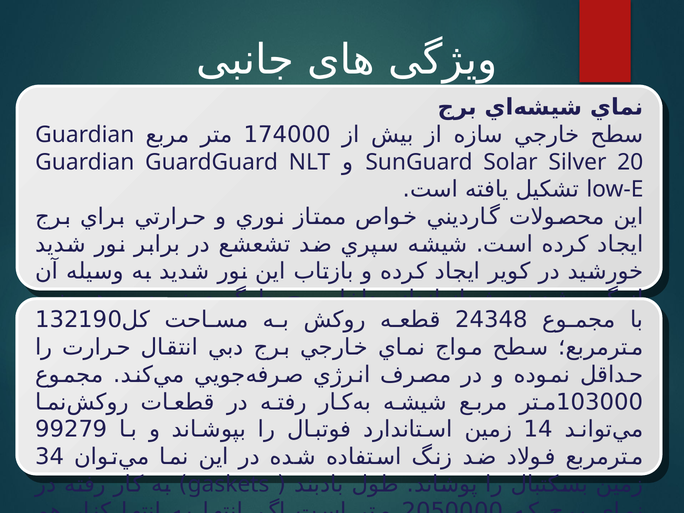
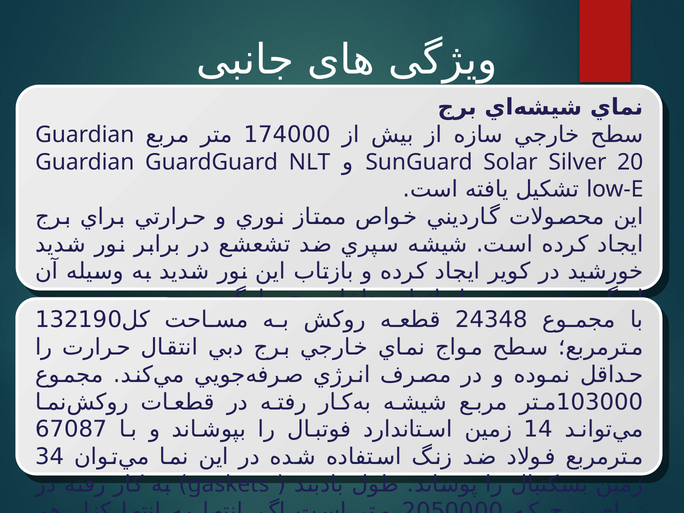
99279: 99279 -> 67087
